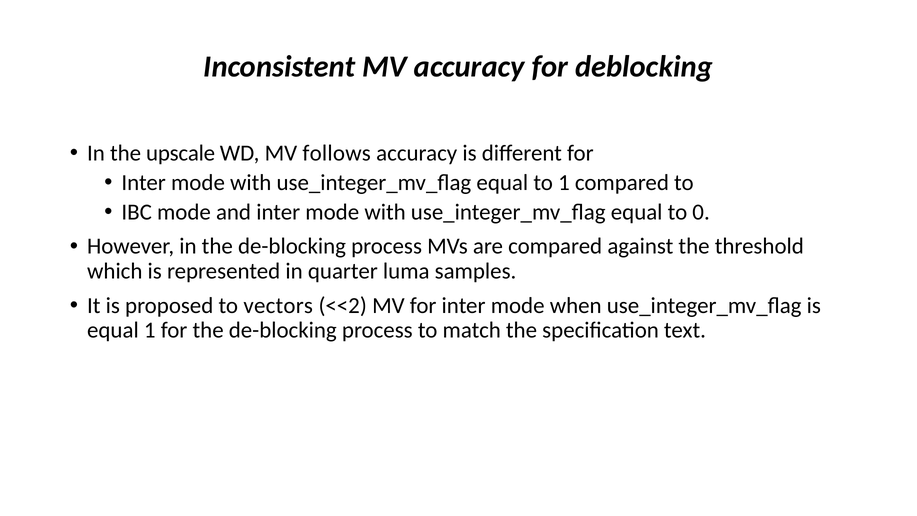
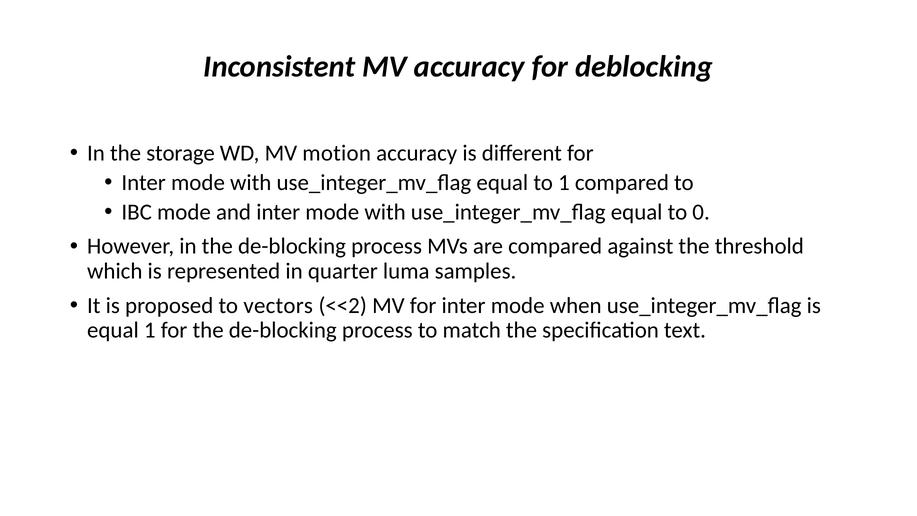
upscale: upscale -> storage
follows: follows -> motion
